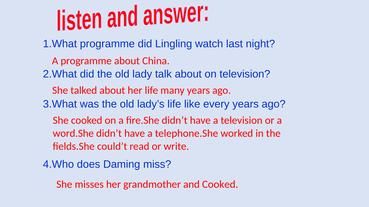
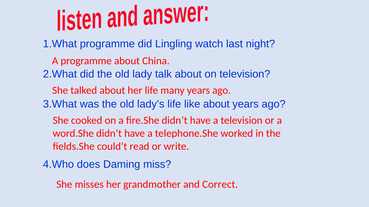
like every: every -> about
and Cooked: Cooked -> Correct
